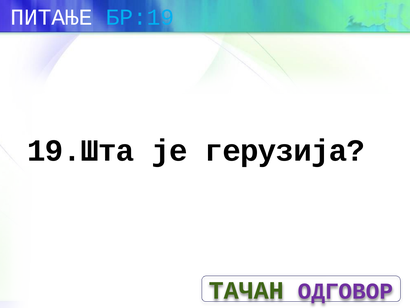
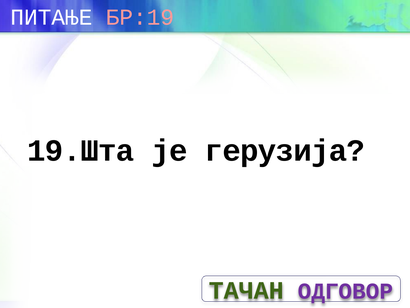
БР:19 colour: light blue -> pink
